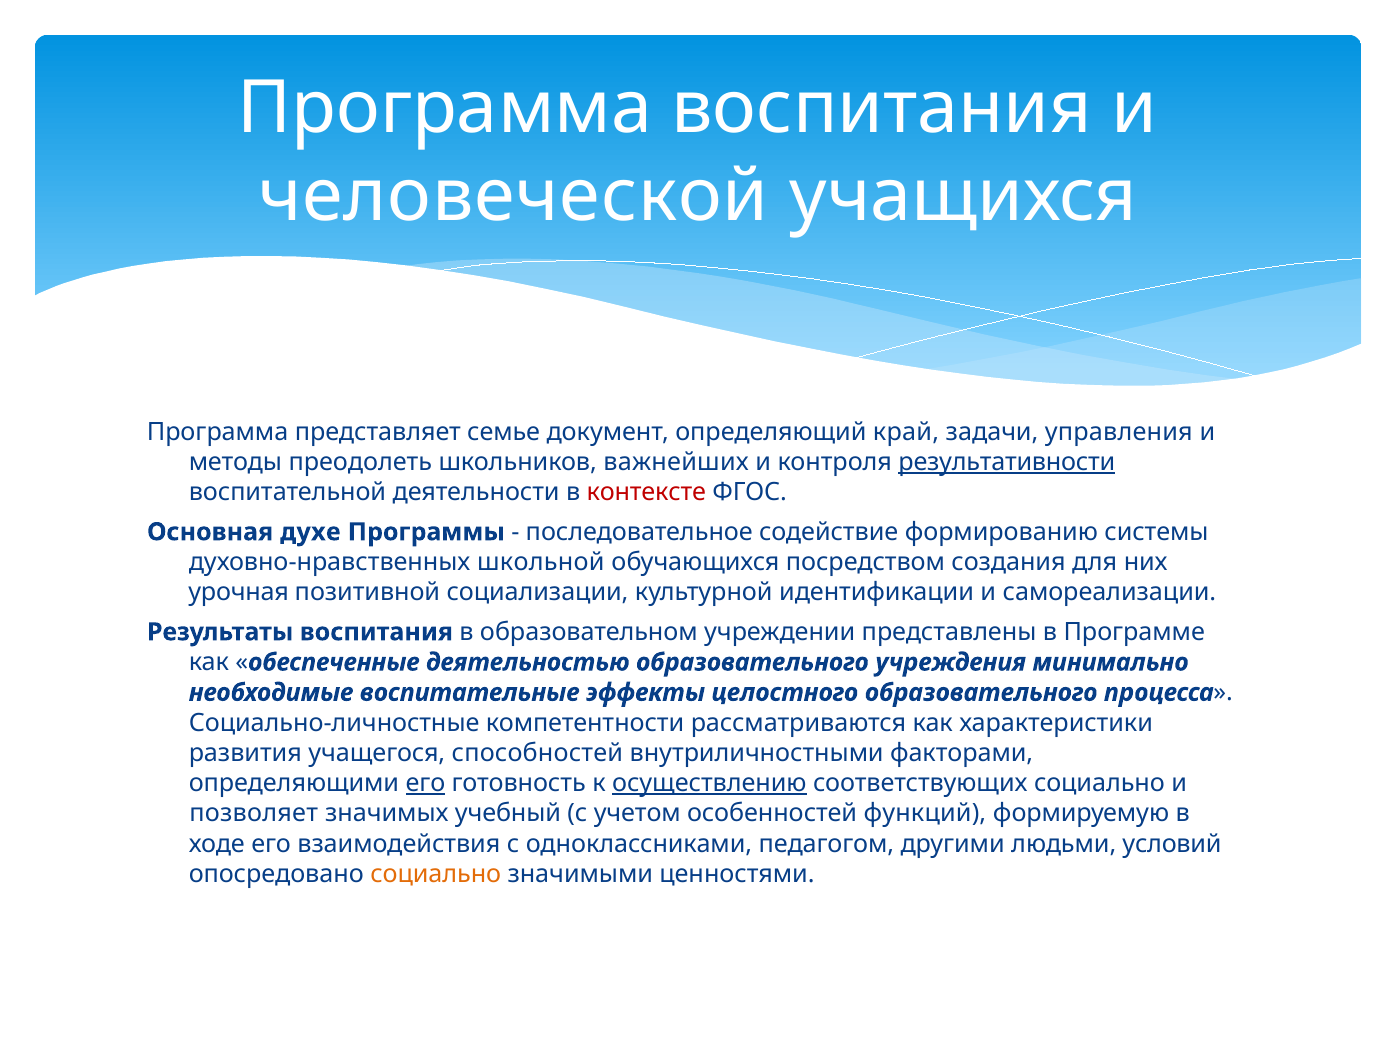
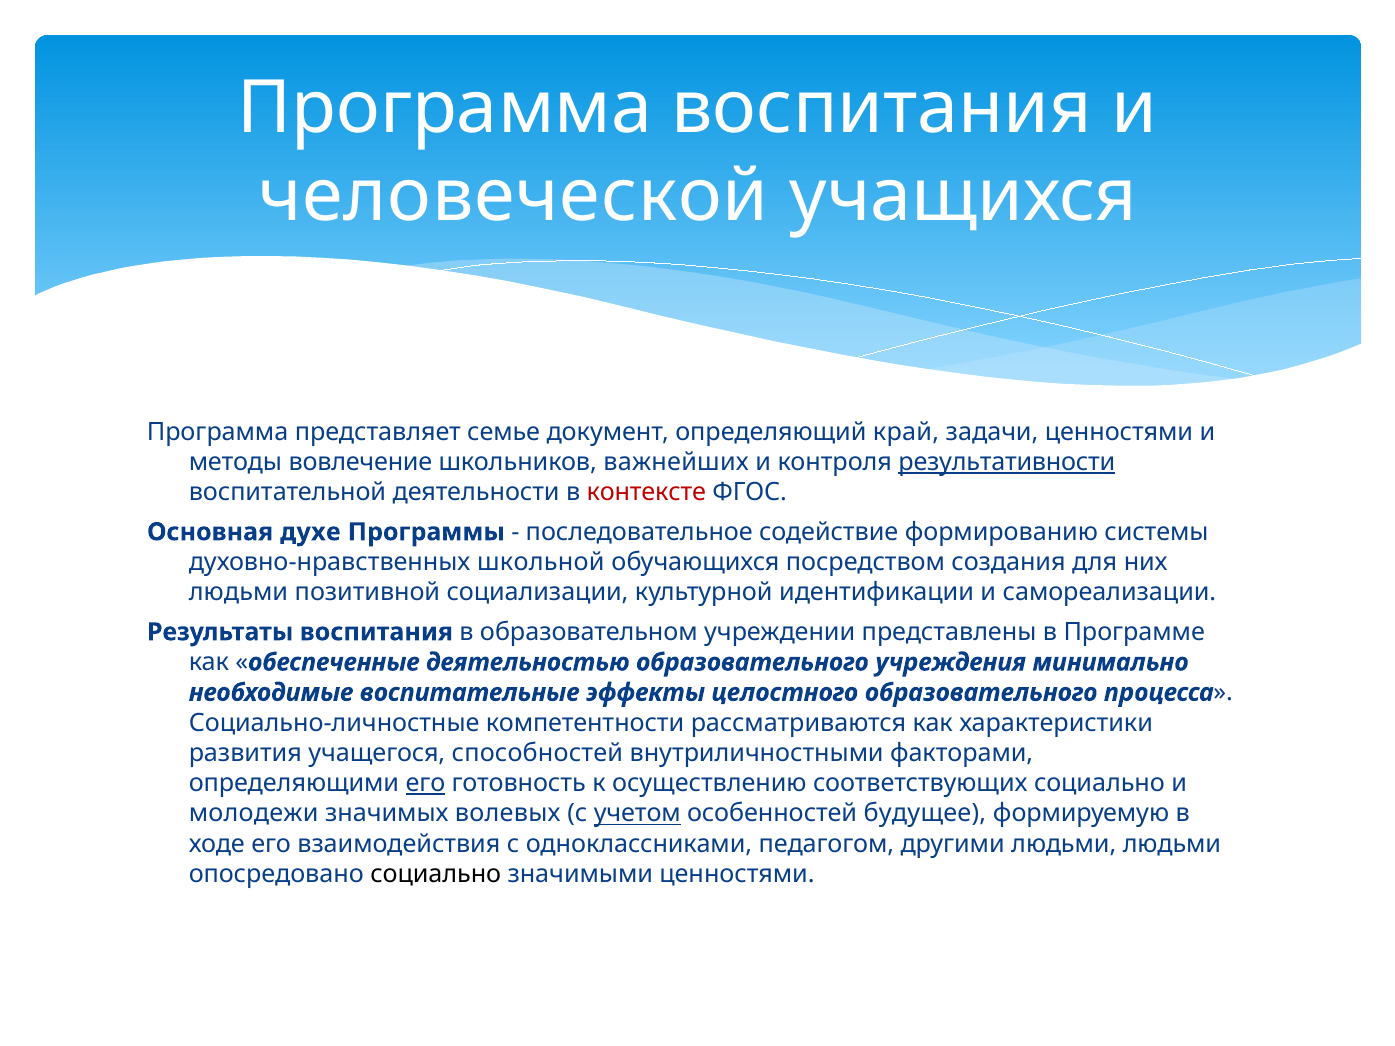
задачи управления: управления -> ценностями
преодолеть: преодолеть -> вовлечение
урочная at (239, 593): урочная -> людьми
осуществлению underline: present -> none
позволяет: позволяет -> молодежи
учебный: учебный -> волевых
учетом underline: none -> present
функций: функций -> будущее
людьми условий: условий -> людьми
социально at (436, 874) colour: orange -> black
